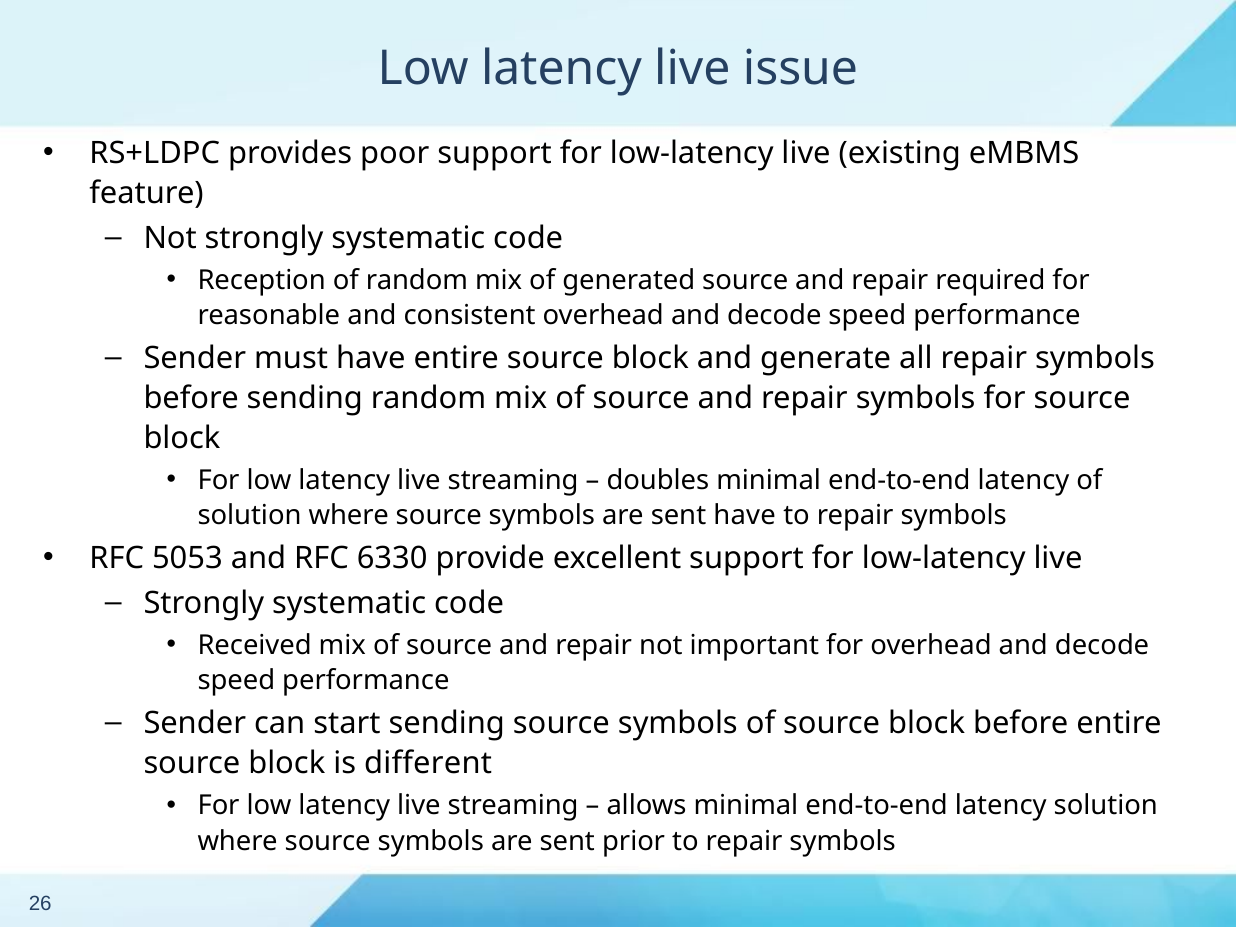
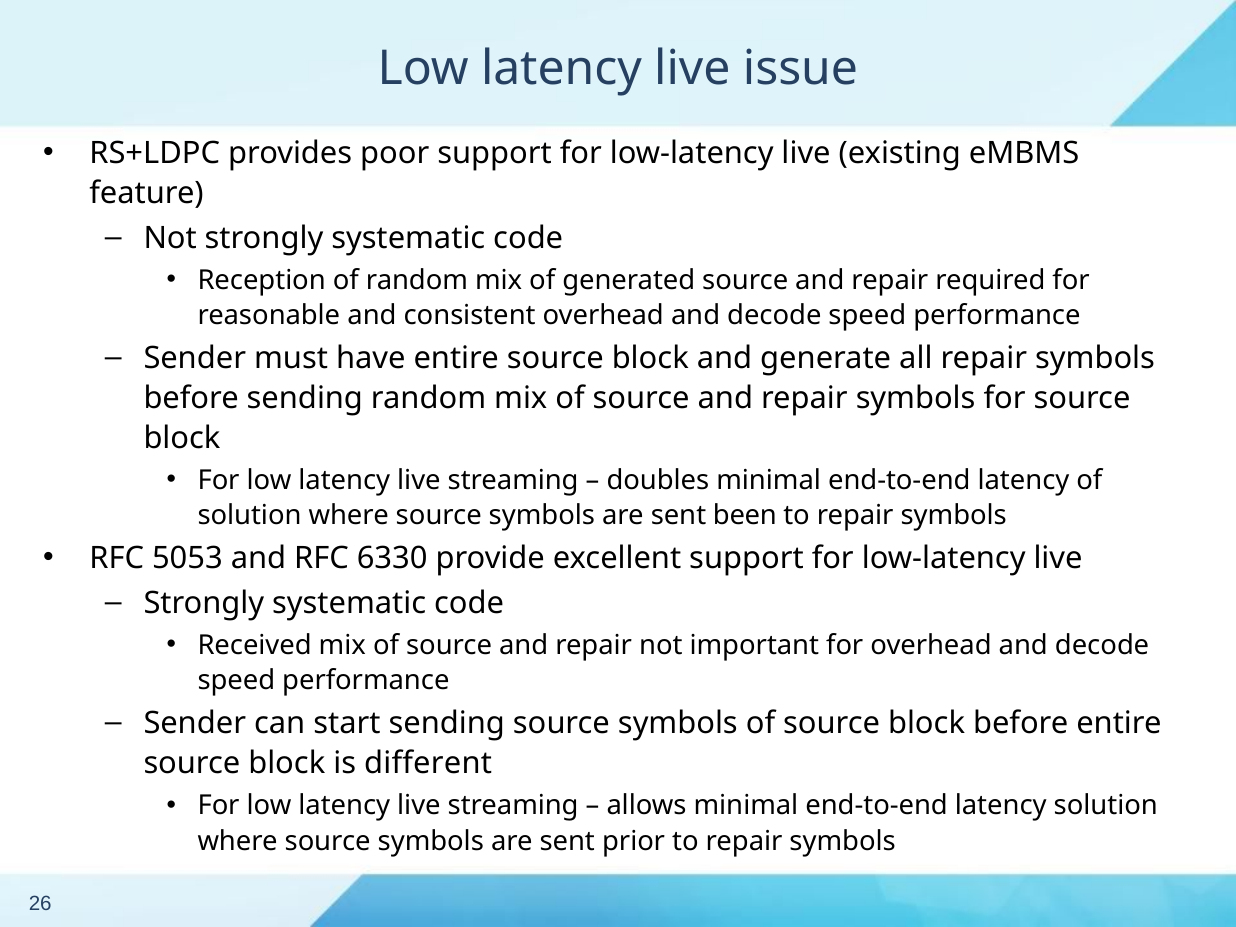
sent have: have -> been
